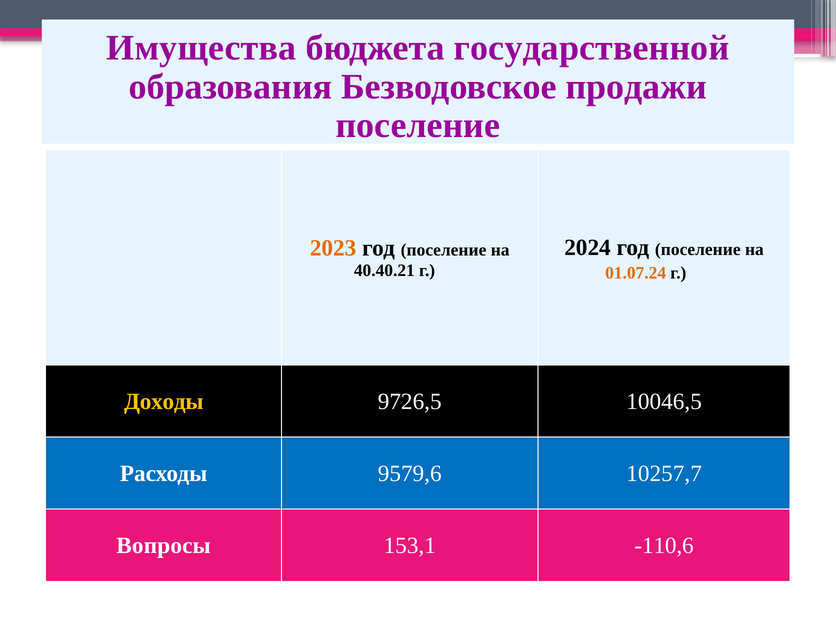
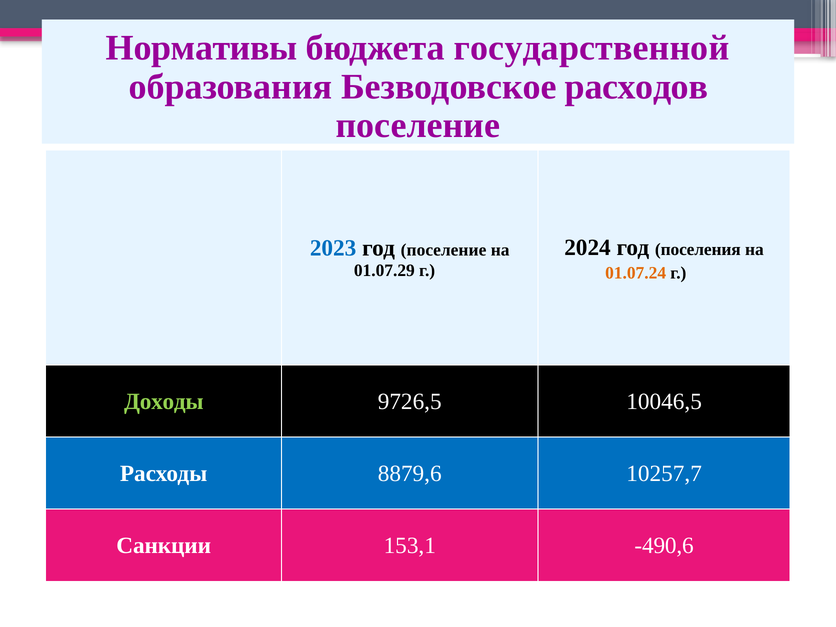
Имущества: Имущества -> Нормативы
продажи: продажи -> расходов
2024 год поселение: поселение -> поселения
2023 colour: orange -> blue
40.40.21: 40.40.21 -> 01.07.29
Доходы colour: yellow -> light green
9579,6: 9579,6 -> 8879,6
Вопросы: Вопросы -> Санкции
-110,6: -110,6 -> -490,6
